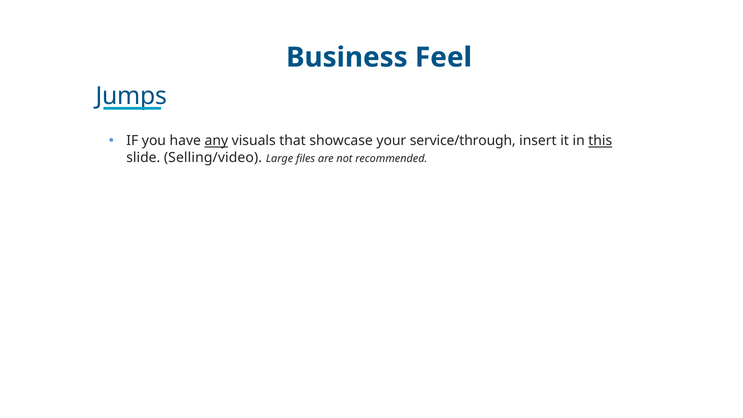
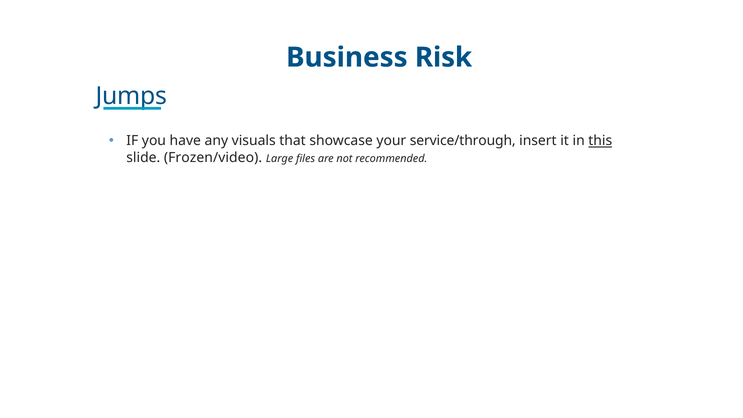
Feel: Feel -> Risk
any underline: present -> none
Selling/video: Selling/video -> Frozen/video
